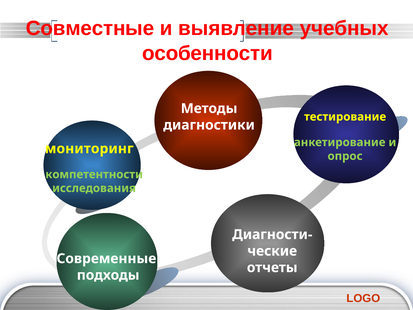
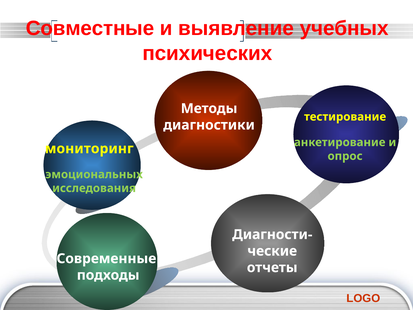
особенности: особенности -> психических
компетентности: компетентности -> эмоциональных
